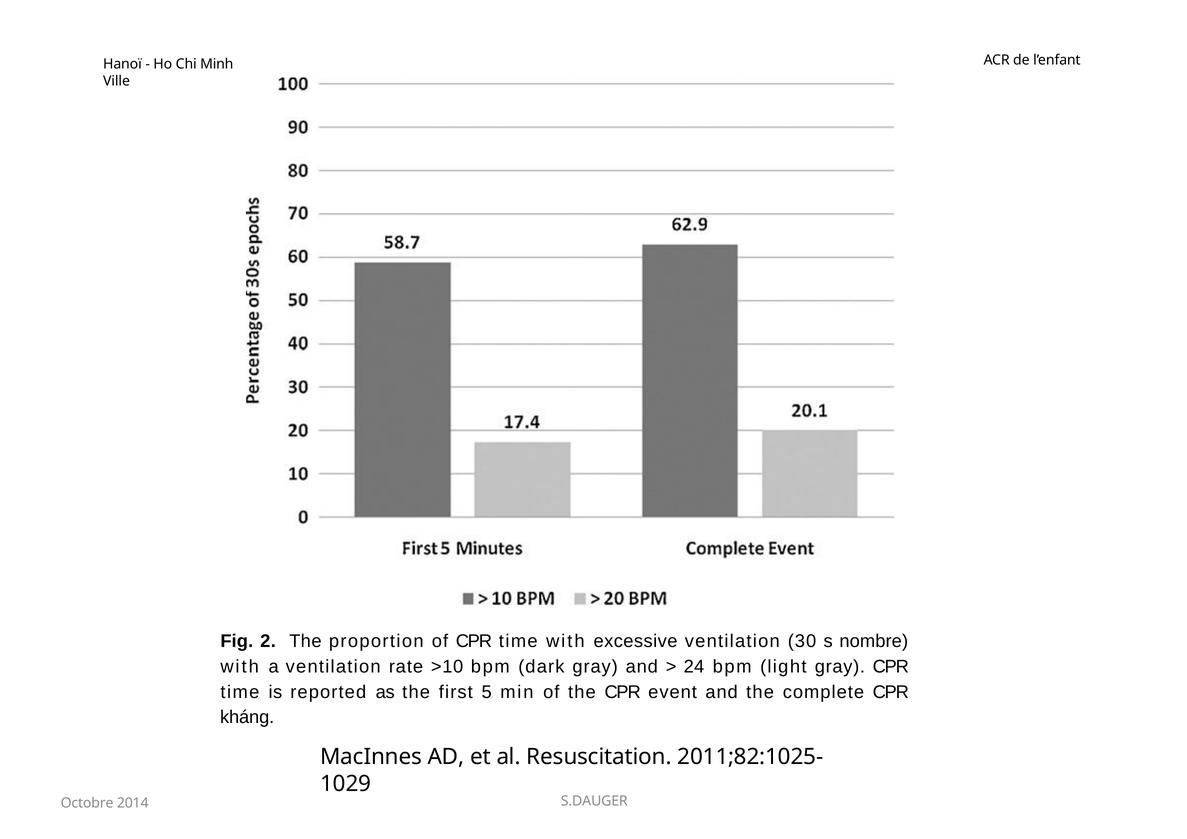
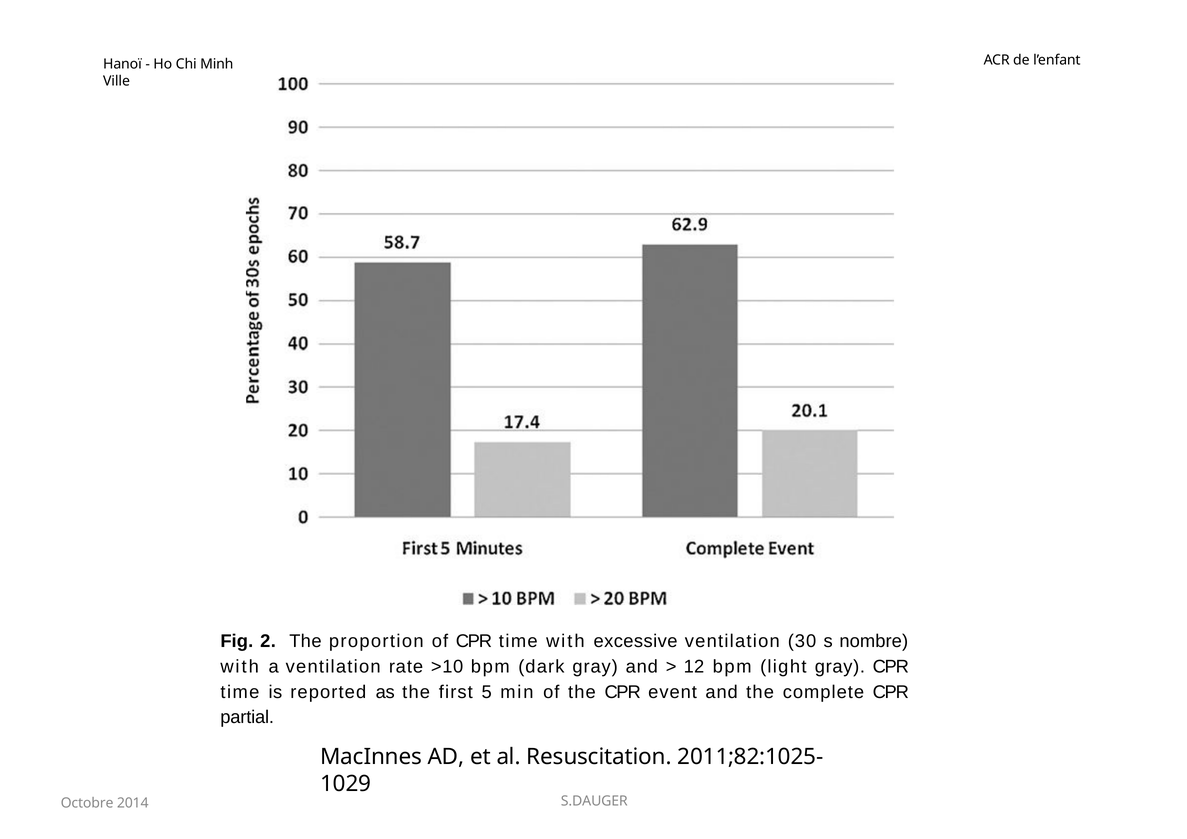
24: 24 -> 12
kháng: kháng -> partial
